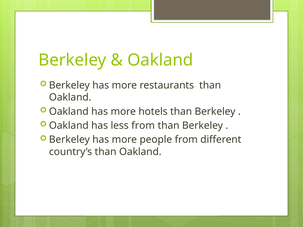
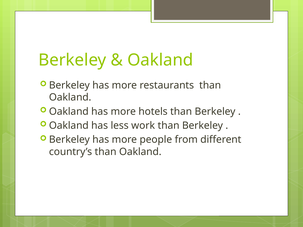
less from: from -> work
